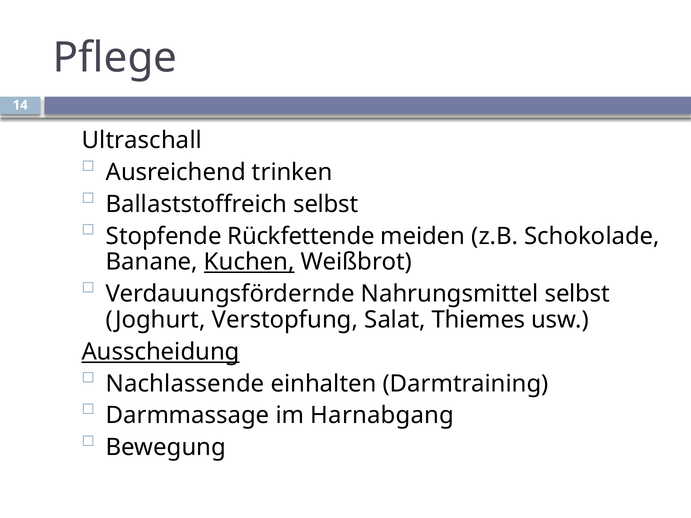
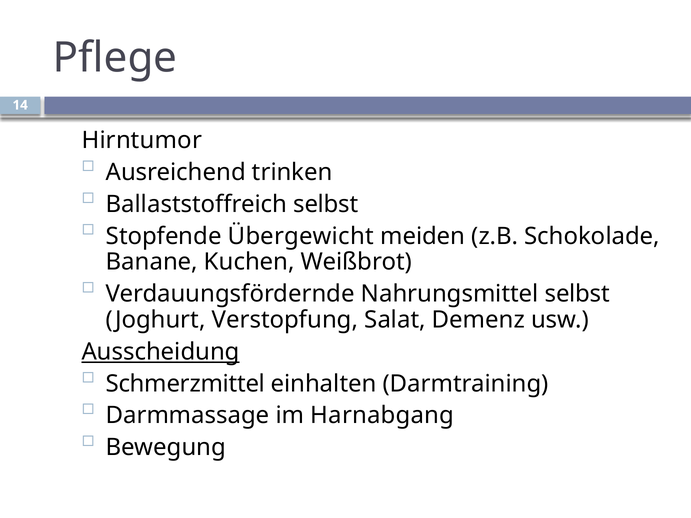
Ultraschall: Ultraschall -> Hirntumor
Rückfettende: Rückfettende -> Übergewicht
Kuchen underline: present -> none
Thiemes: Thiemes -> Demenz
Nachlassende: Nachlassende -> Schmerzmittel
